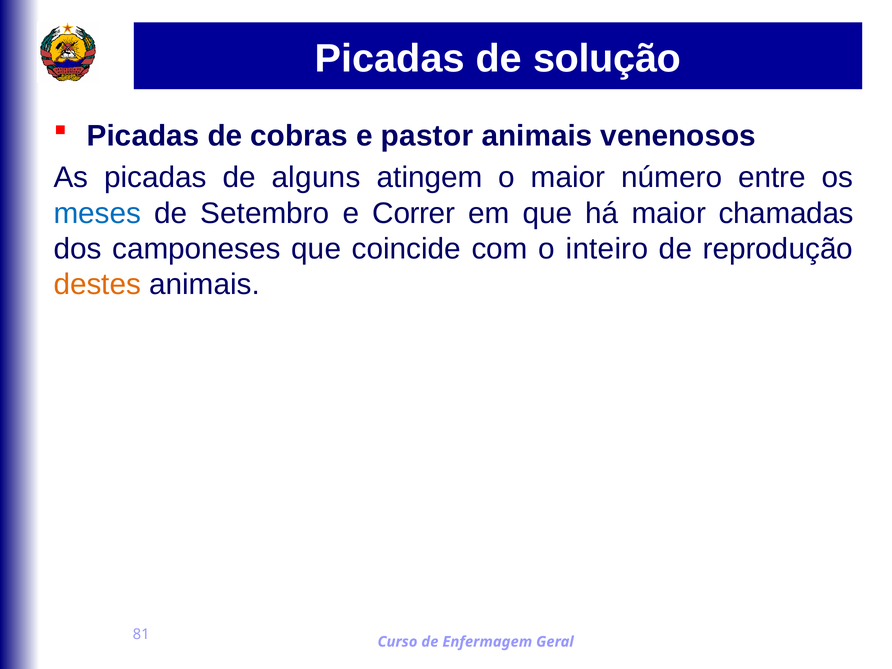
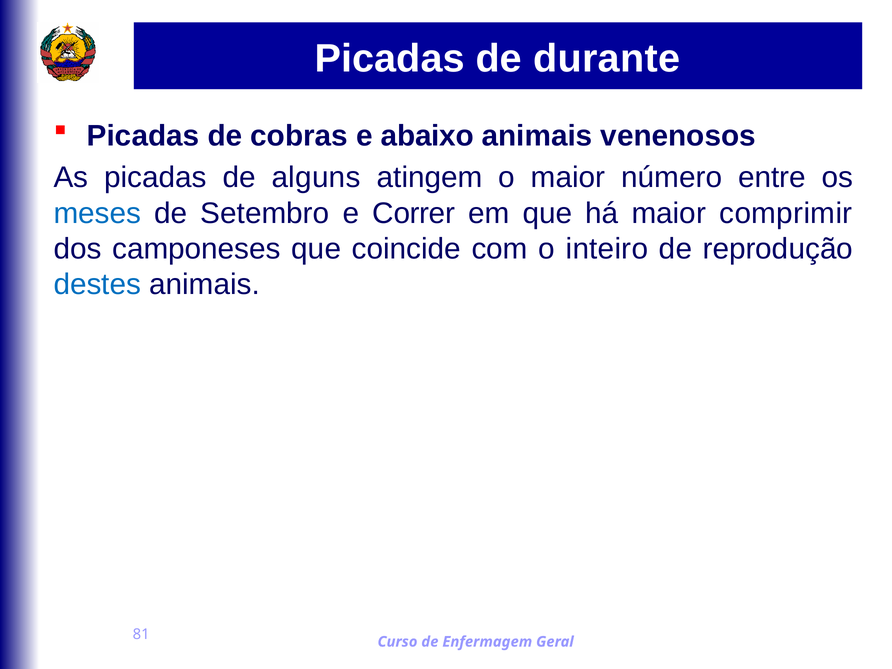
solução: solução -> durante
pastor: pastor -> abaixo
chamadas: chamadas -> comprimir
destes colour: orange -> blue
